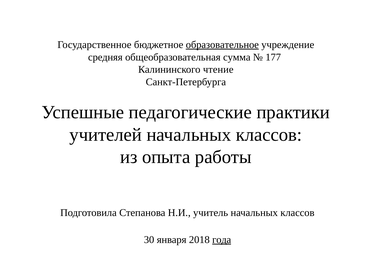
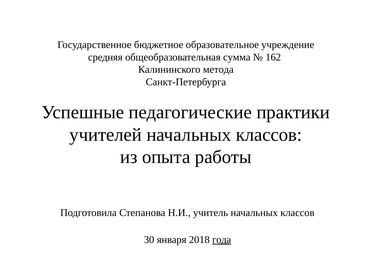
образовательное underline: present -> none
177: 177 -> 162
чтение: чтение -> метода
